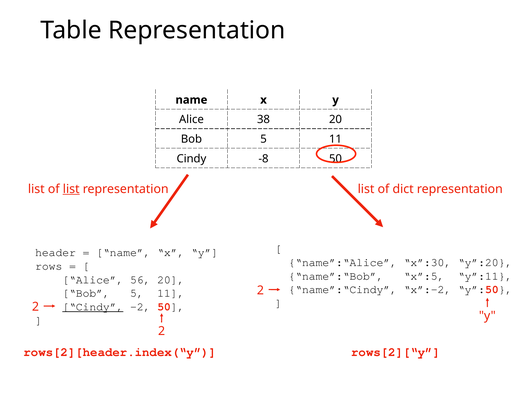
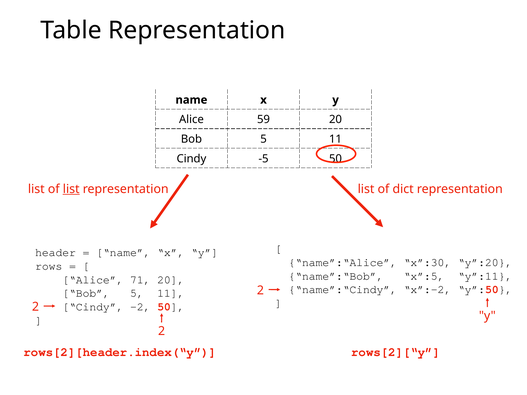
38: 38 -> 59
-8: -8 -> -5
56: 56 -> 71
Cindy at (93, 307) underline: present -> none
